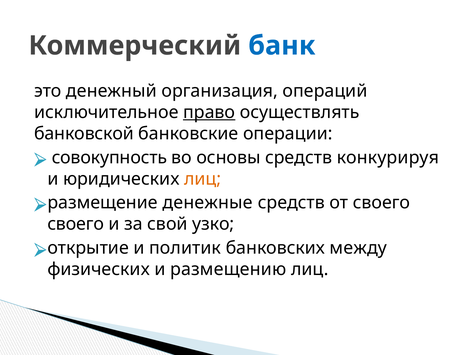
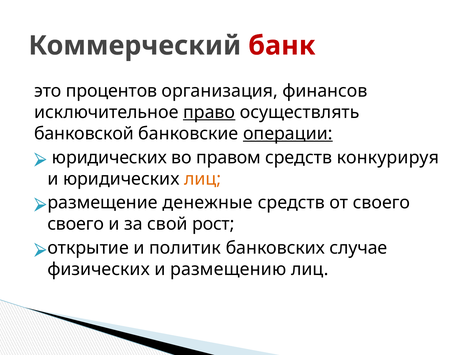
банк colour: blue -> red
денежный: денежный -> процентов
операций: операций -> финансов
операции underline: none -> present
совокупность at (109, 158): совокупность -> юридических
основы: основы -> правом
узко: узко -> рост
между: между -> случае
